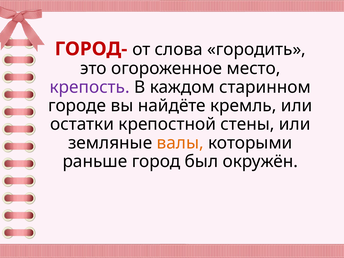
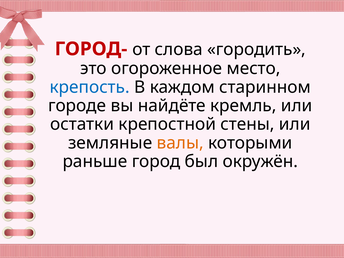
крепость colour: purple -> blue
